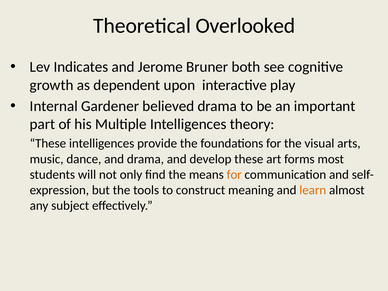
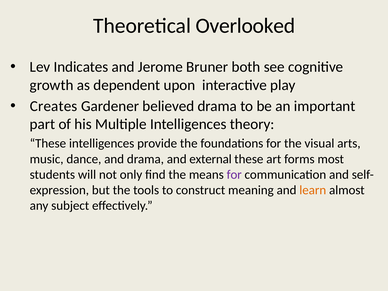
Internal: Internal -> Creates
develop: develop -> external
for at (234, 175) colour: orange -> purple
